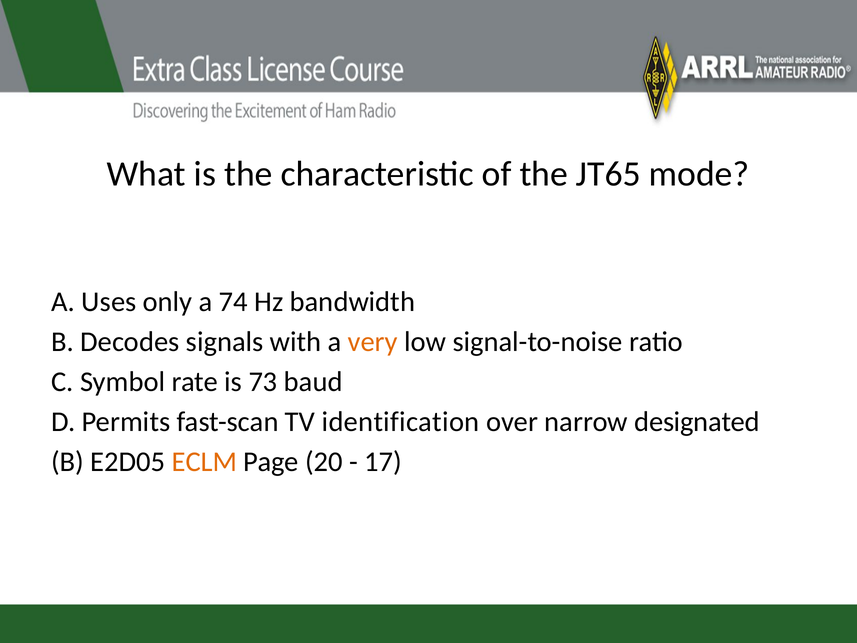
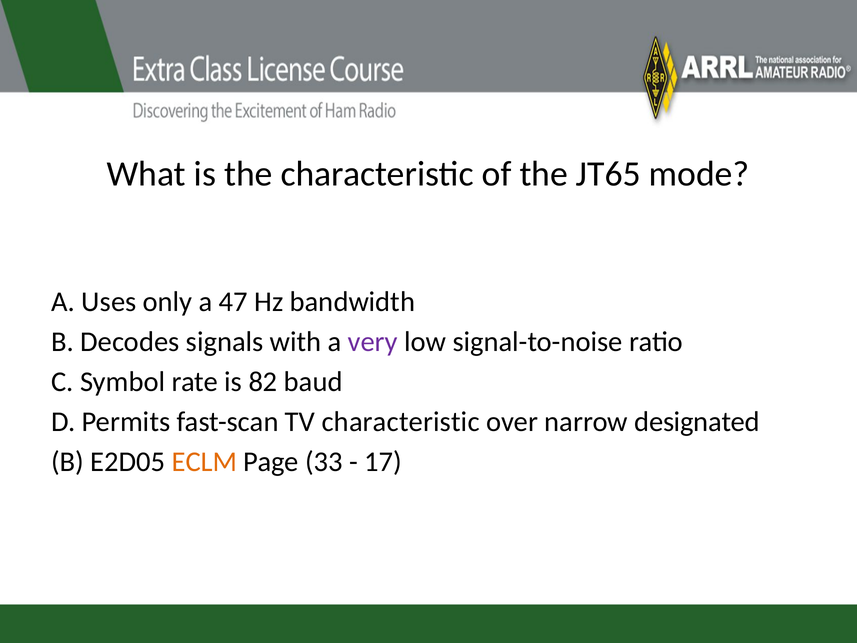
74: 74 -> 47
very colour: orange -> purple
73: 73 -> 82
TV identification: identification -> characteristic
20: 20 -> 33
